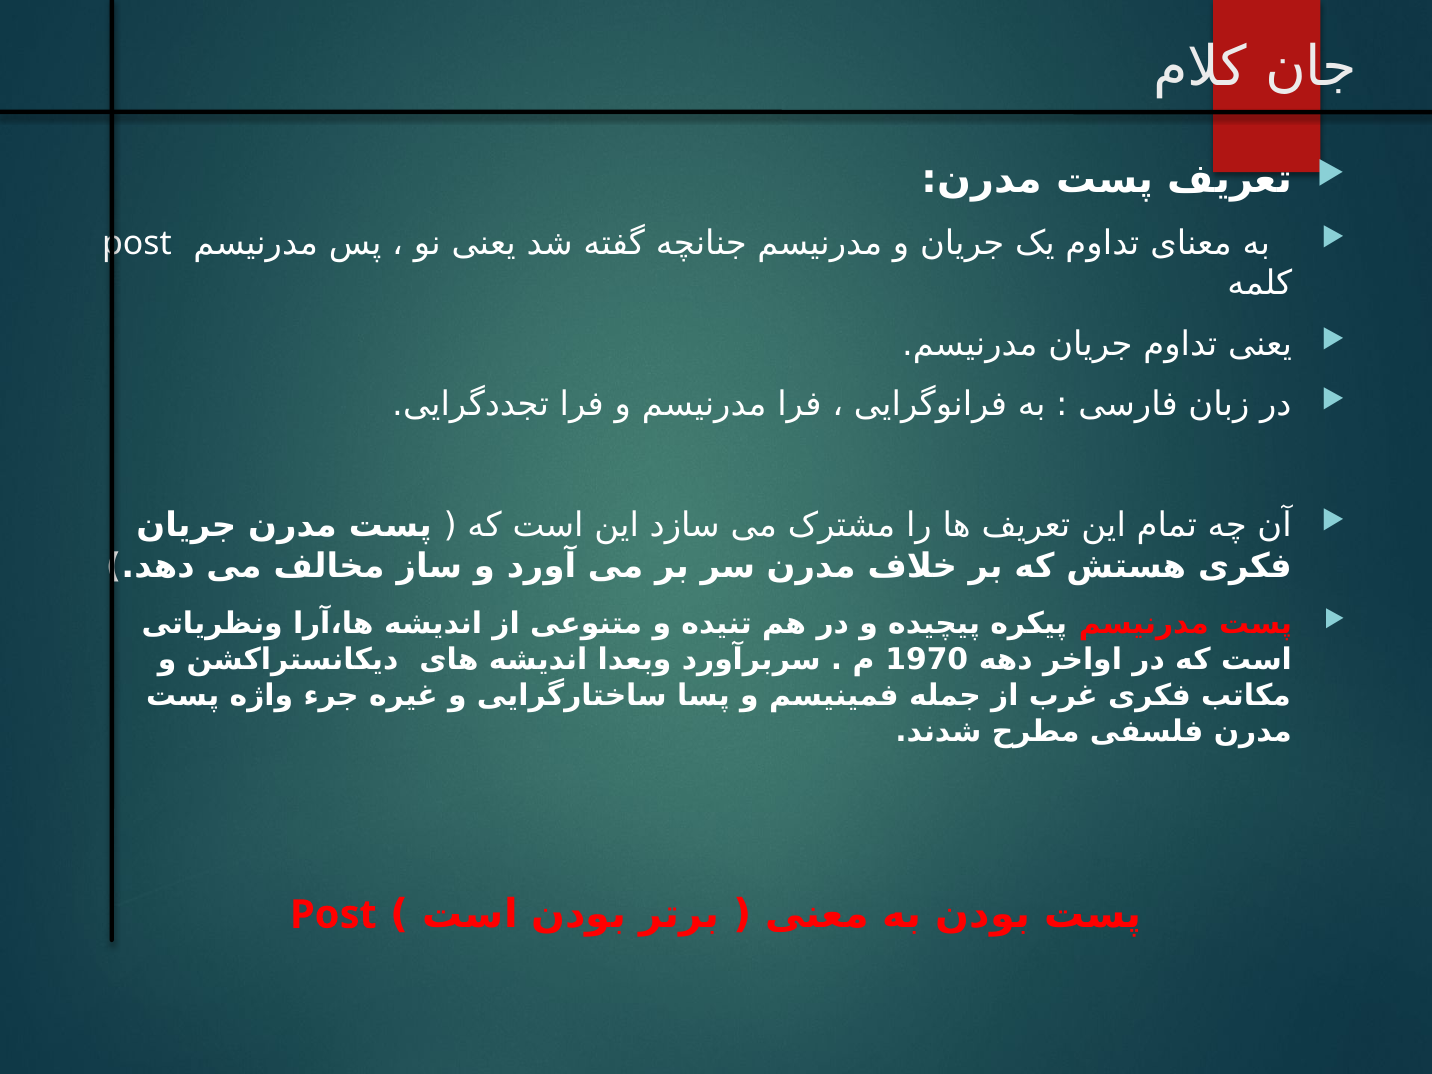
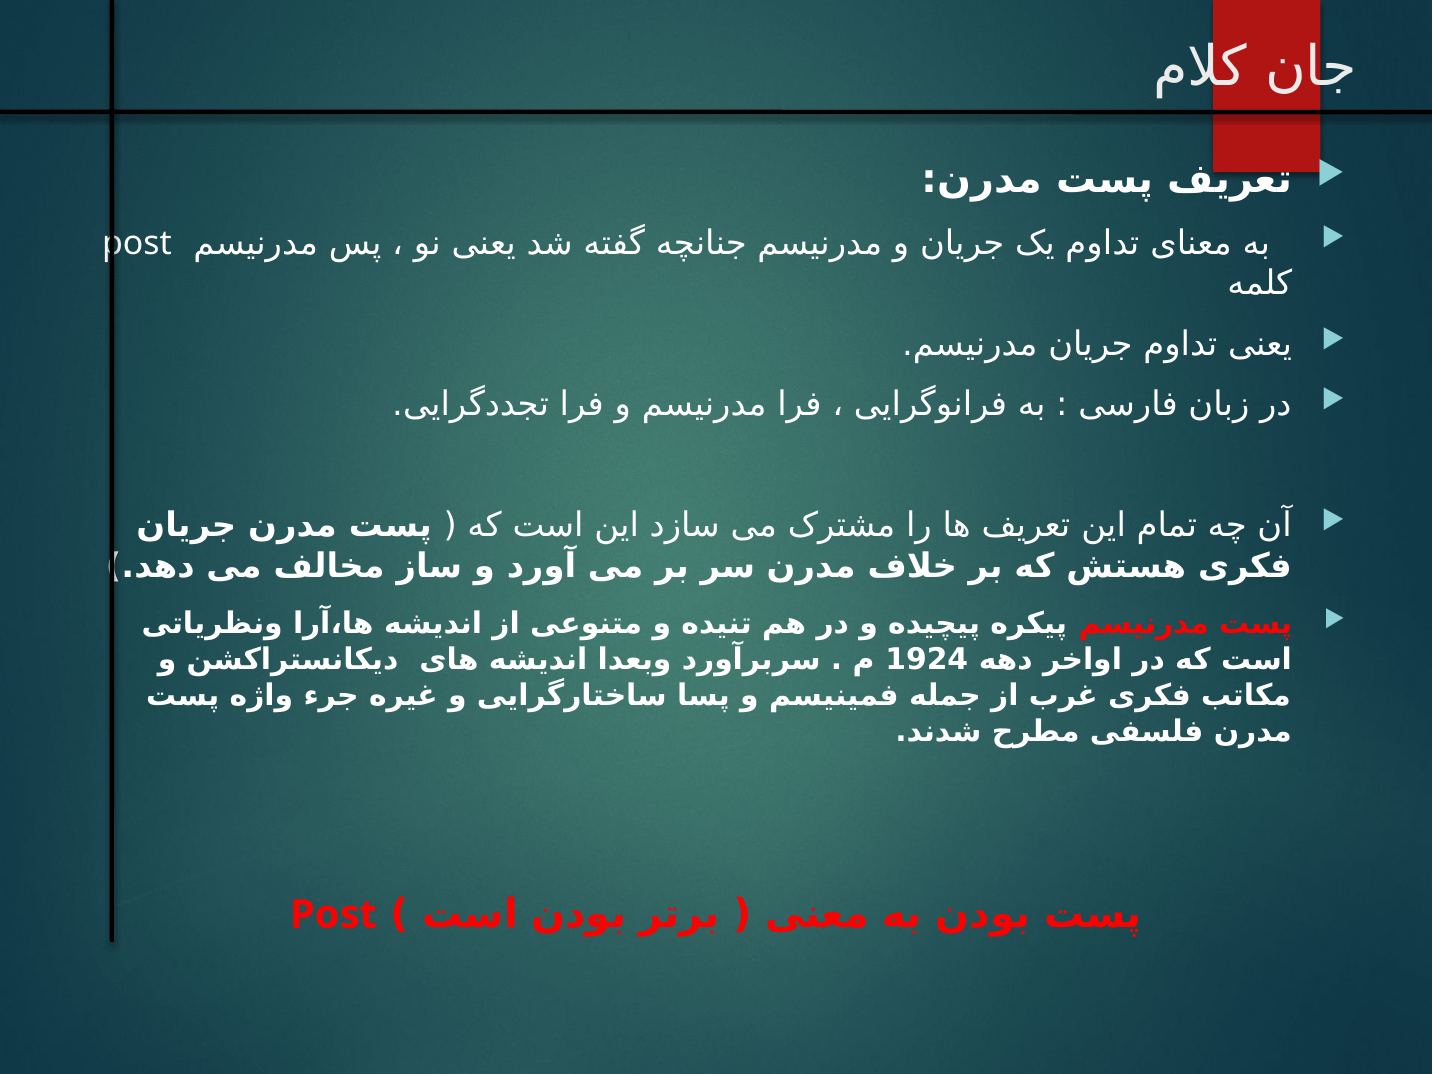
1970: 1970 -> 1924
